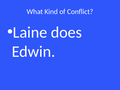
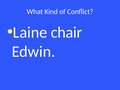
does: does -> chair
